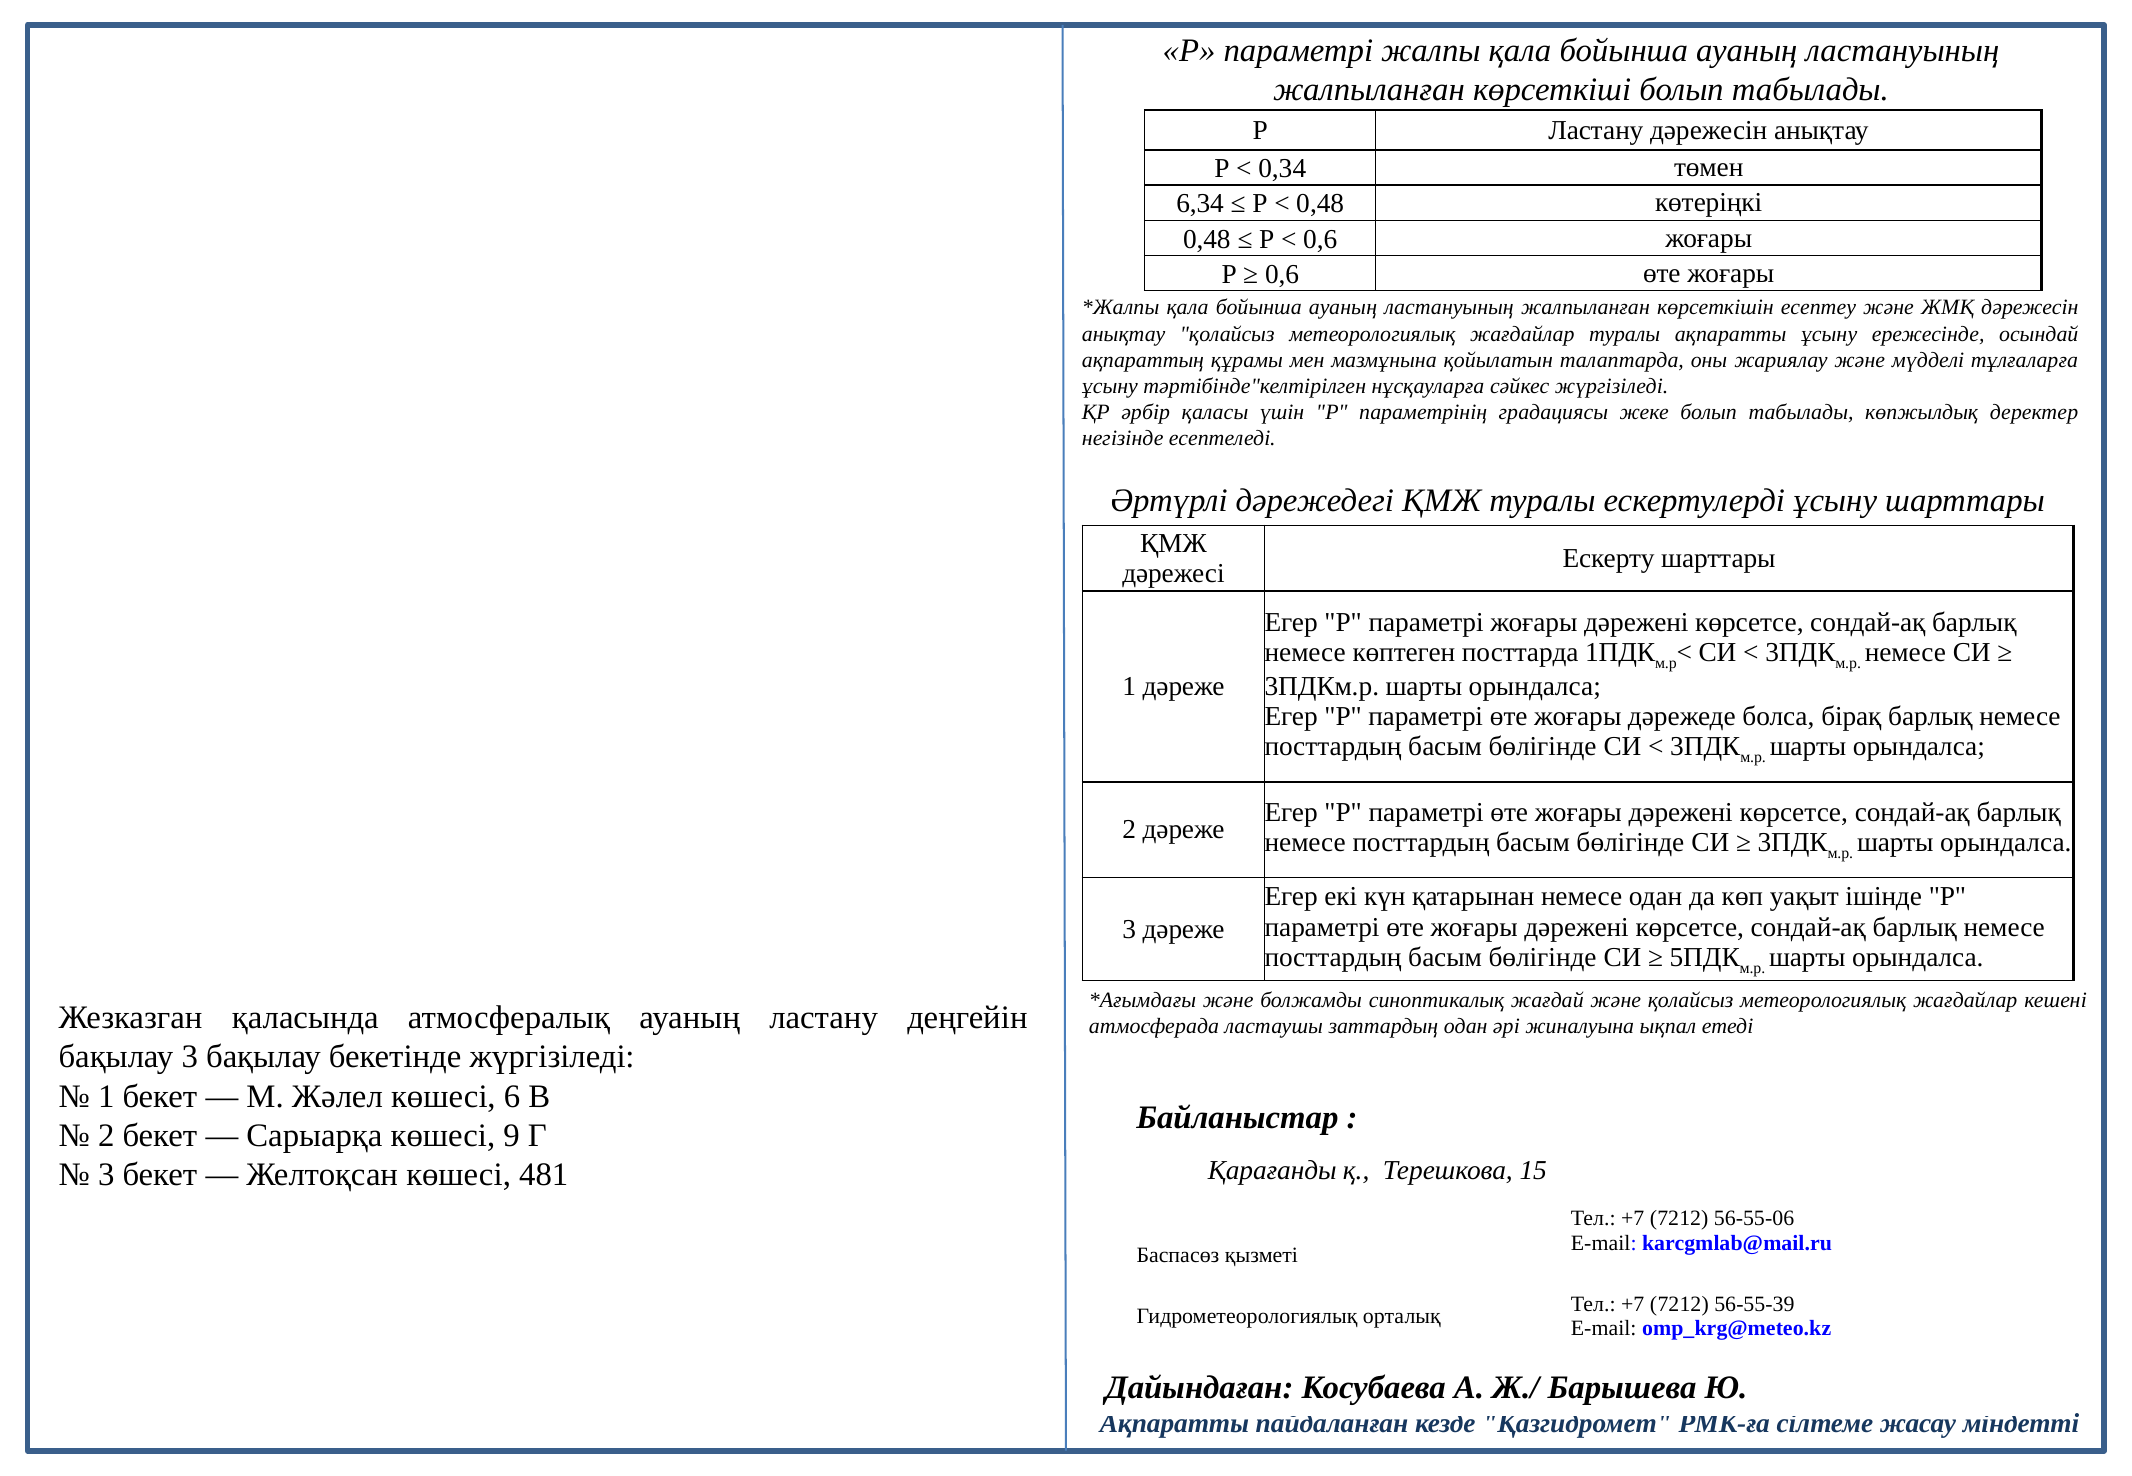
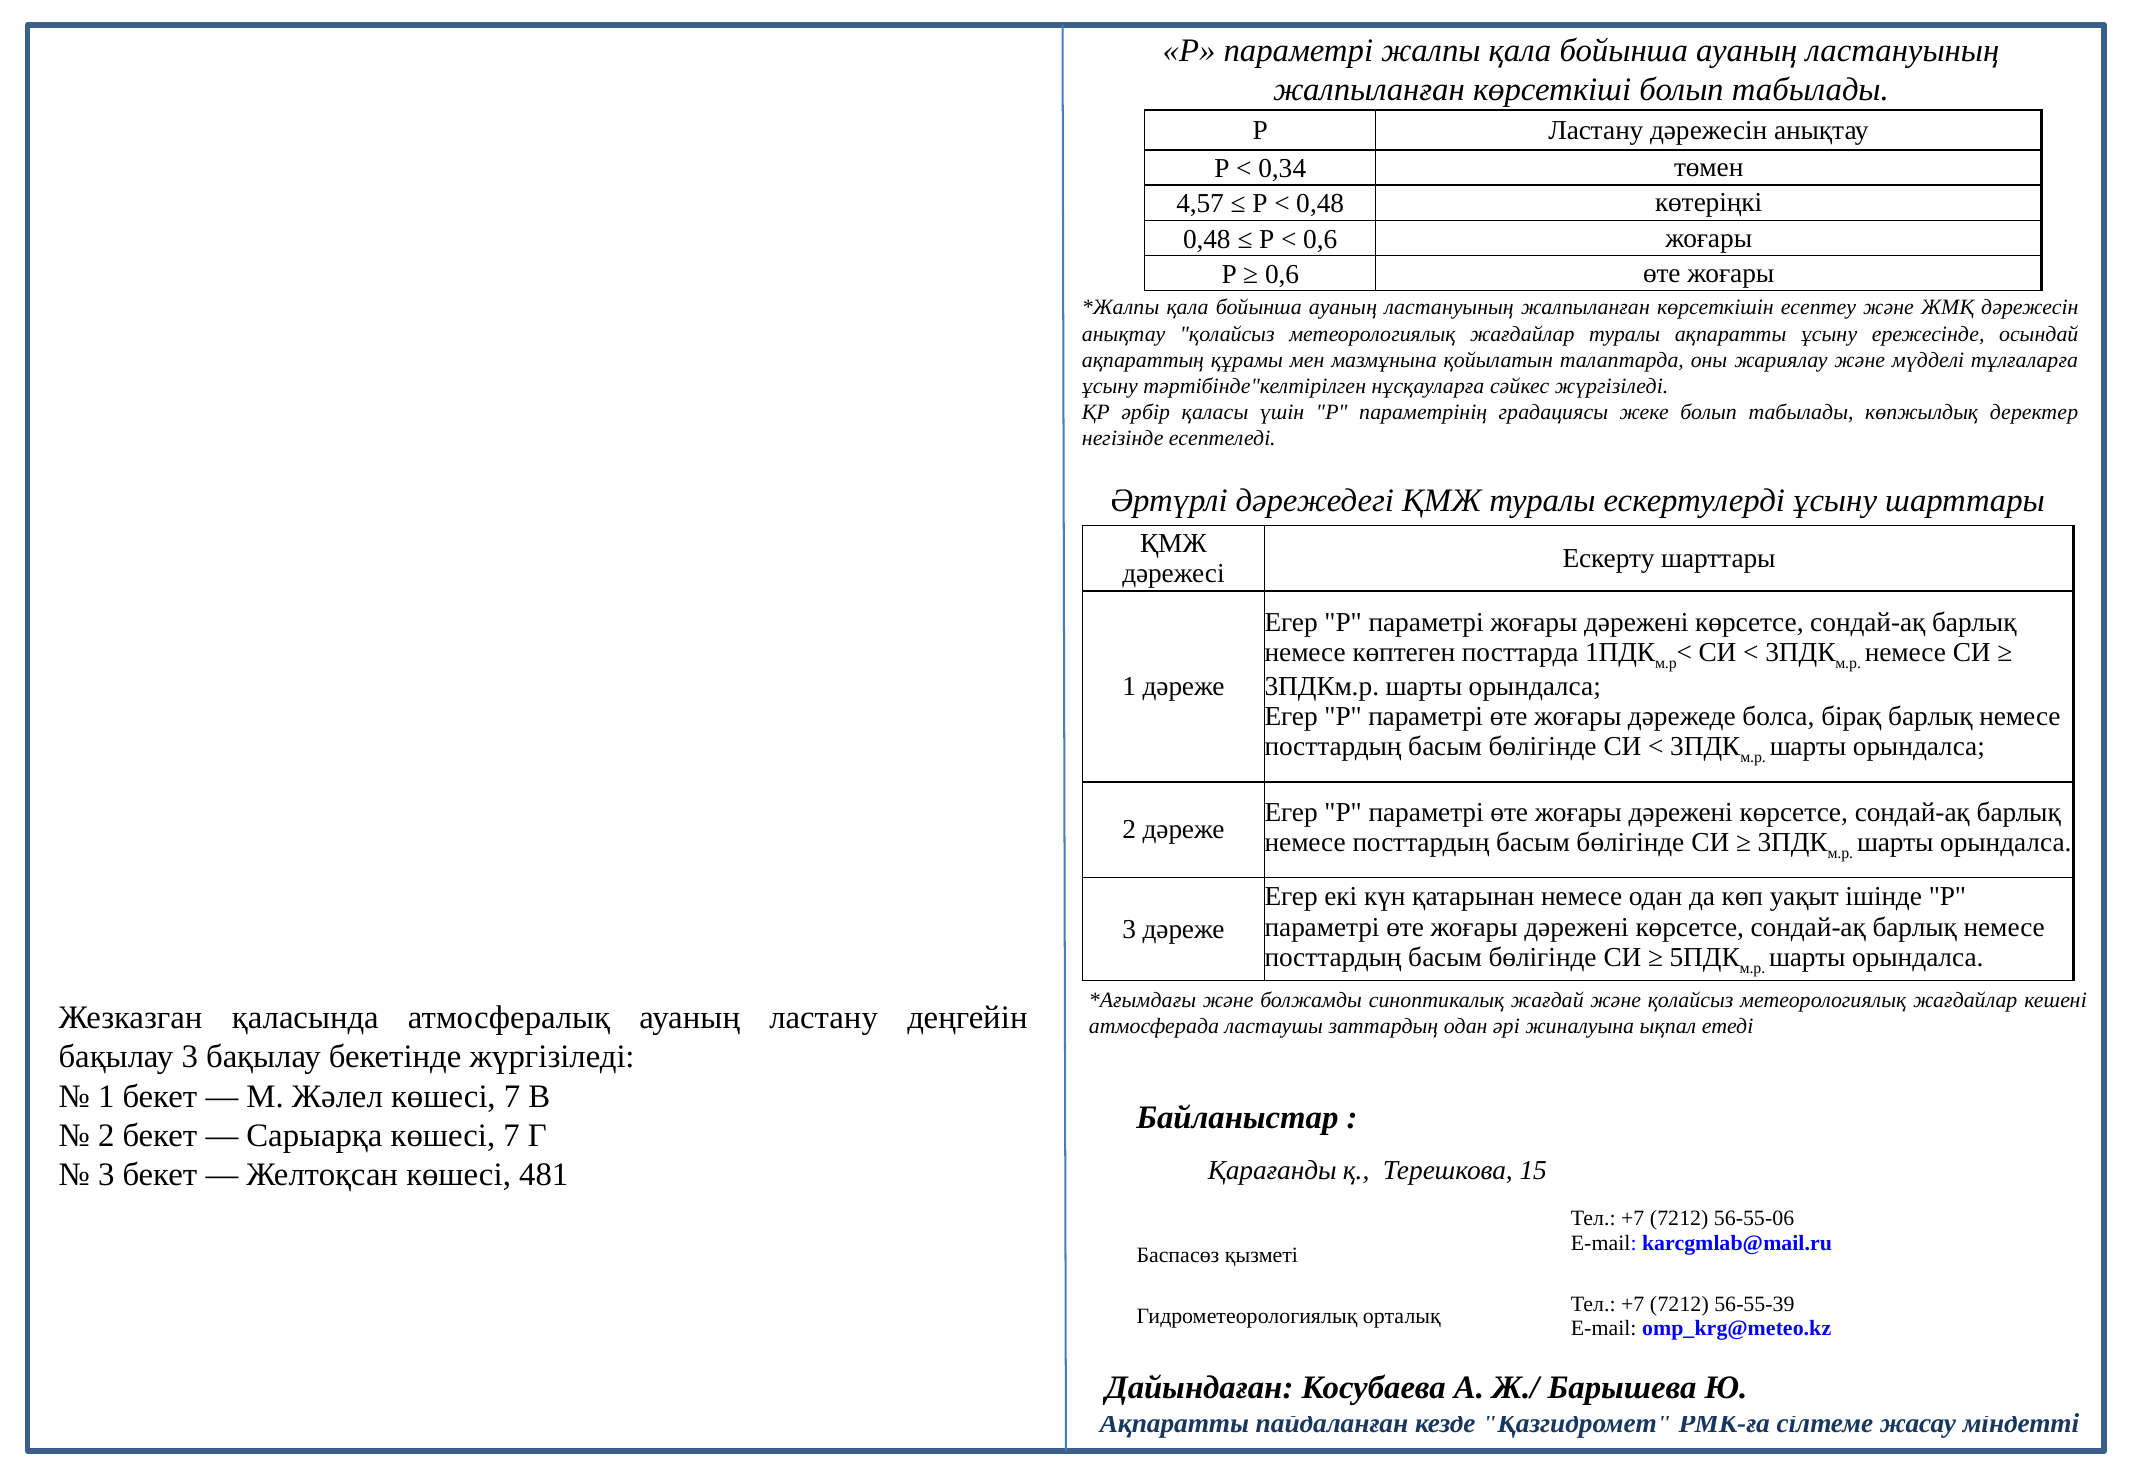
6,34: 6,34 -> 4,57
Жәлел көшесі 6: 6 -> 7
Сарыарқа көшесі 9: 9 -> 7
